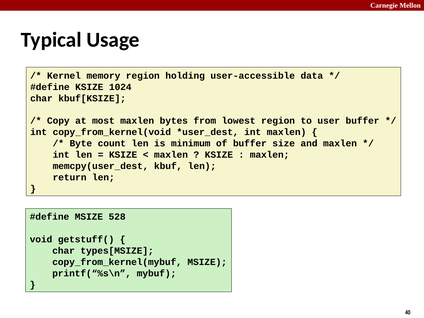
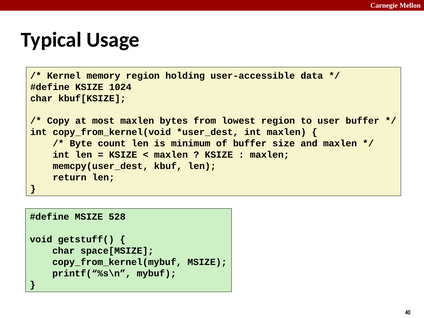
types[MSIZE: types[MSIZE -> space[MSIZE
